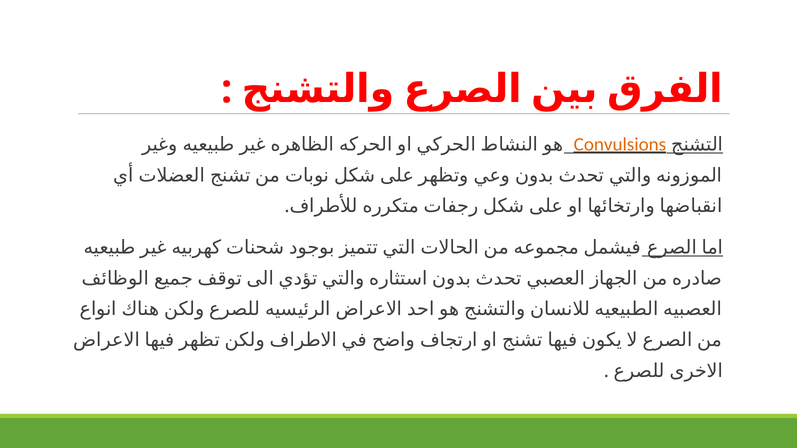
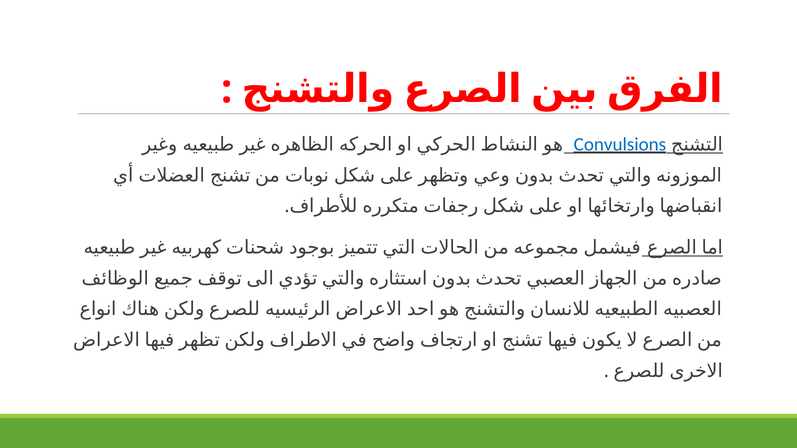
Convulsions colour: orange -> blue
